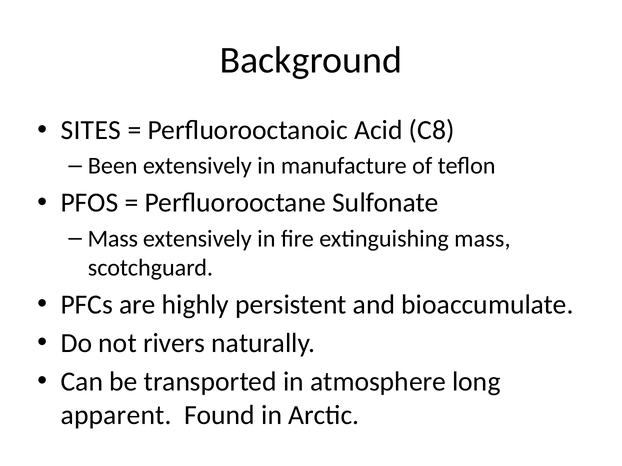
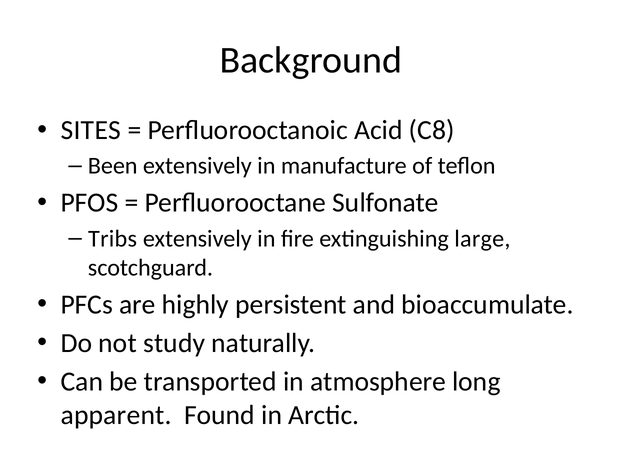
Mass at (113, 239): Mass -> Tribs
extinguishing mass: mass -> large
rivers: rivers -> study
